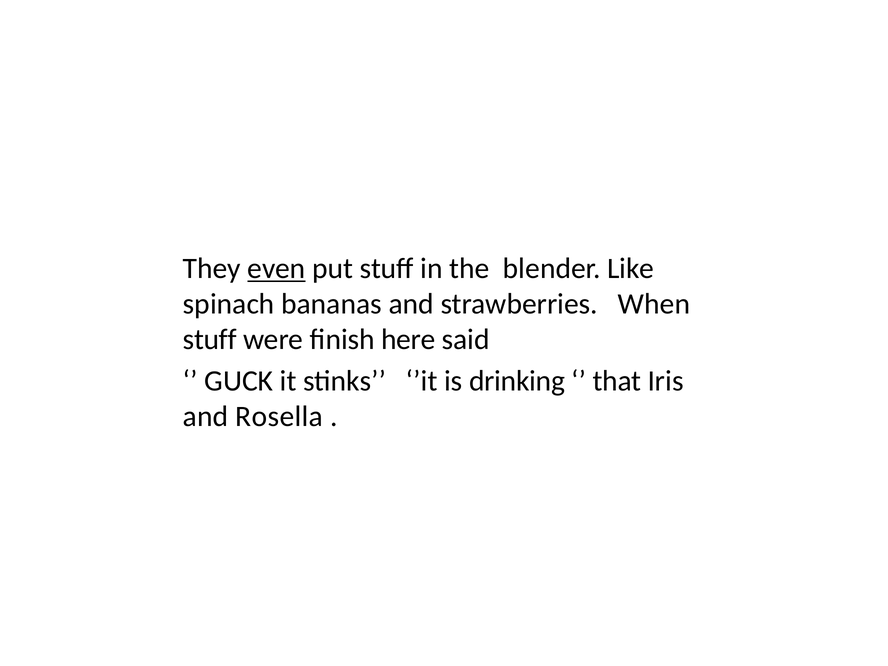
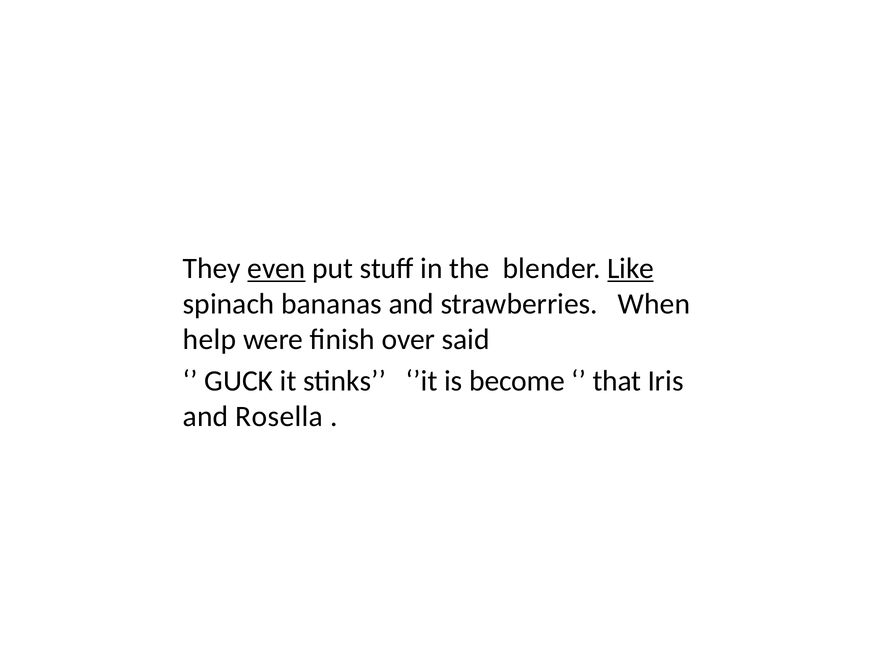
Like underline: none -> present
stuff at (210, 340): stuff -> help
here: here -> over
drinking: drinking -> become
